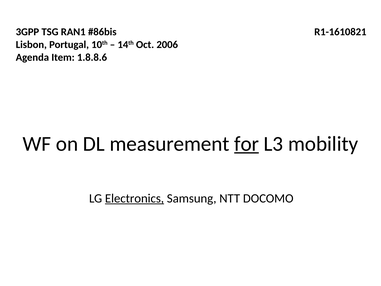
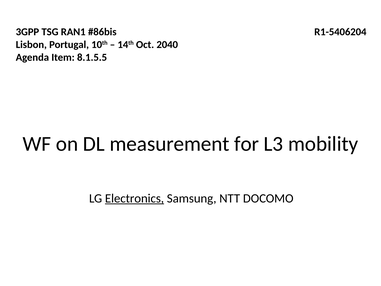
R1-1610821: R1-1610821 -> R1-5406204
2006: 2006 -> 2040
1.8.8.6: 1.8.8.6 -> 8.1.5.5
for underline: present -> none
